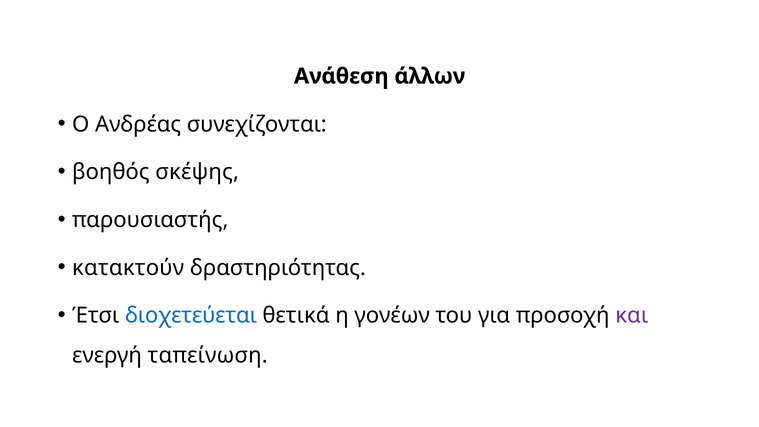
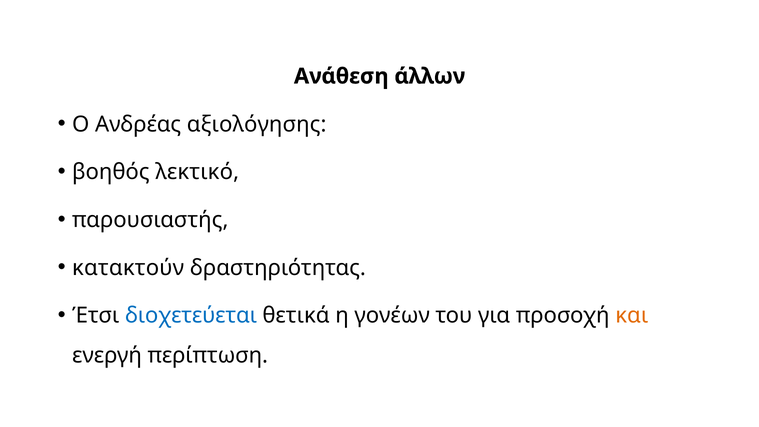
συνεχίζονται: συνεχίζονται -> αξιολόγησης
σκέψης: σκέψης -> λεκτικό
και colour: purple -> orange
ταπείνωση: ταπείνωση -> περίπτωση
